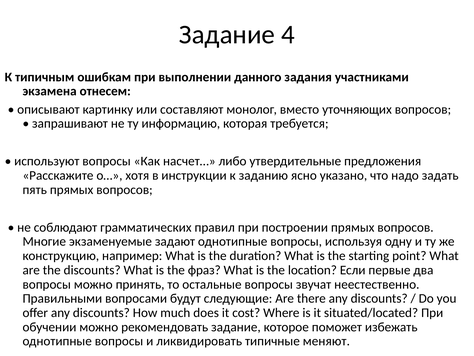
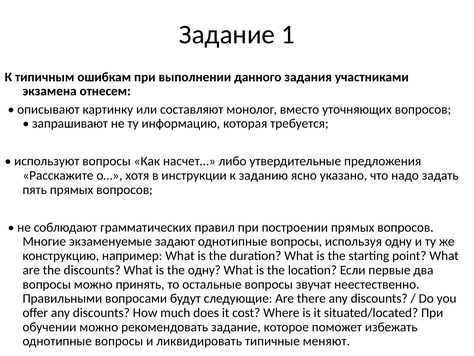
4: 4 -> 1
the фраз: фраз -> одну
